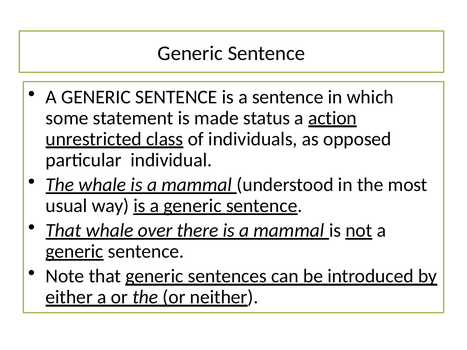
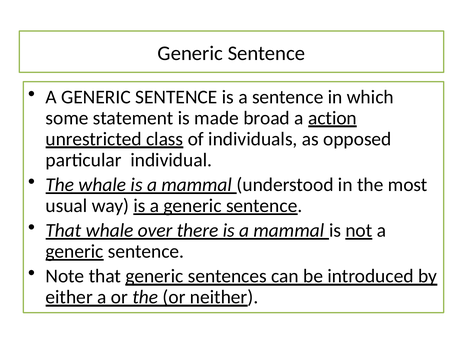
status: status -> broad
